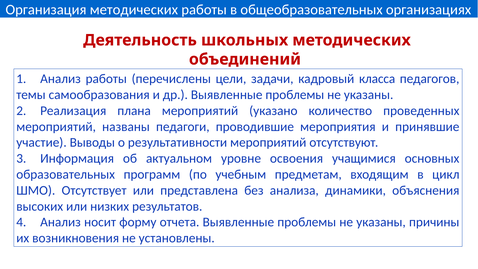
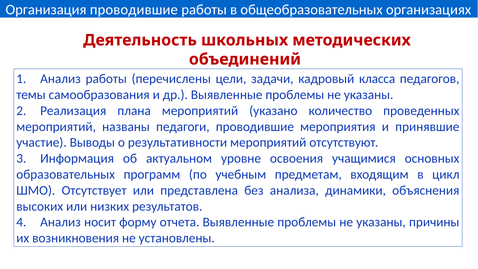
Организация методических: методических -> проводившие
